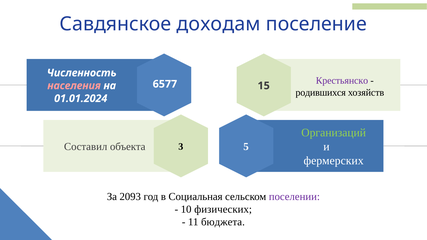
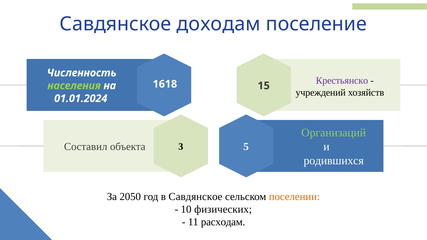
6577: 6577 -> 1618
населения colour: pink -> light green
родившихся: родившихся -> учреждений
фермерских: фермерских -> родившихся
2093: 2093 -> 2050
в Социальная: Социальная -> Савдянское
поселении colour: purple -> orange
бюджета: бюджета -> расходам
